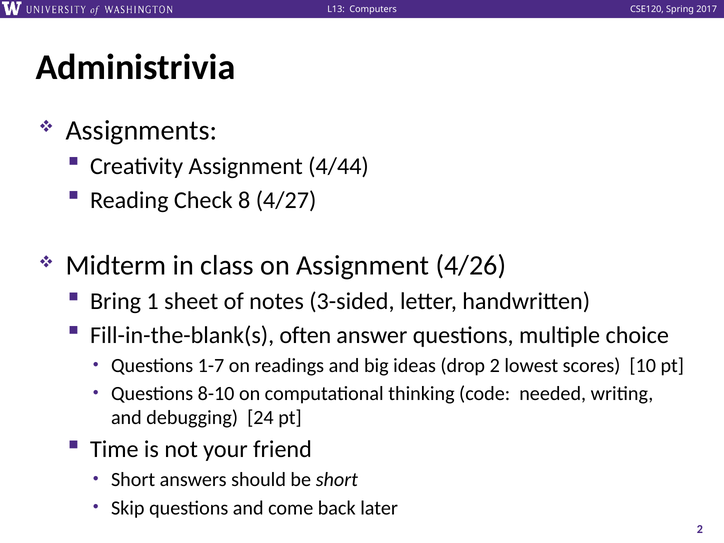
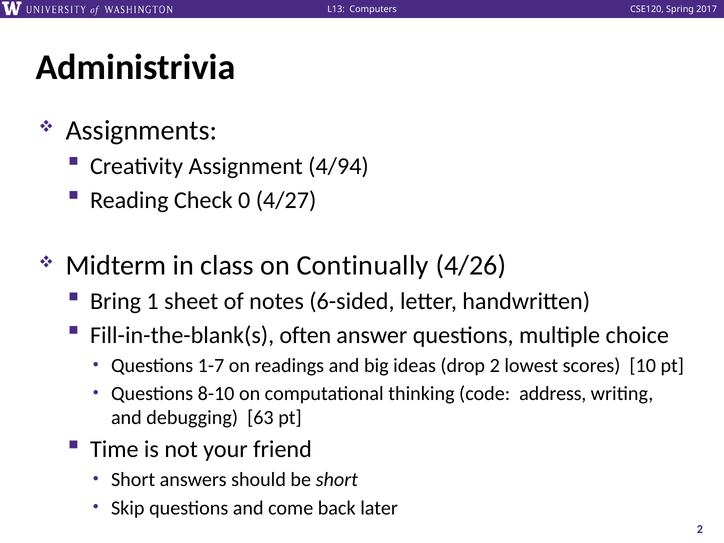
4/44: 4/44 -> 4/94
8: 8 -> 0
on Assignment: Assignment -> Continually
3-sided: 3-sided -> 6-sided
needed: needed -> address
24: 24 -> 63
